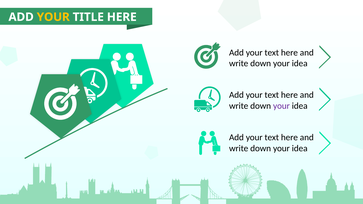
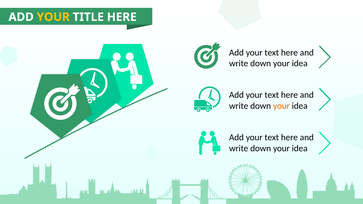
your at (281, 106) colour: purple -> orange
